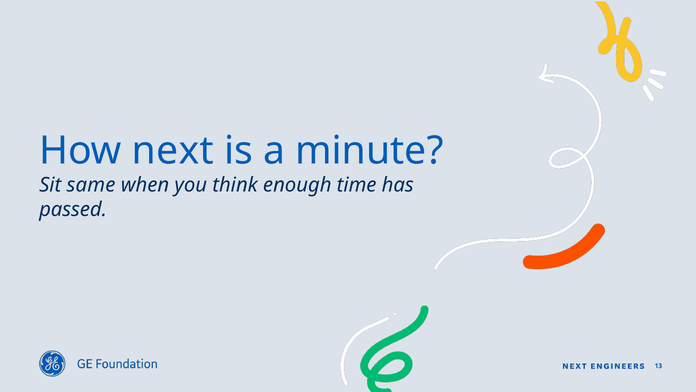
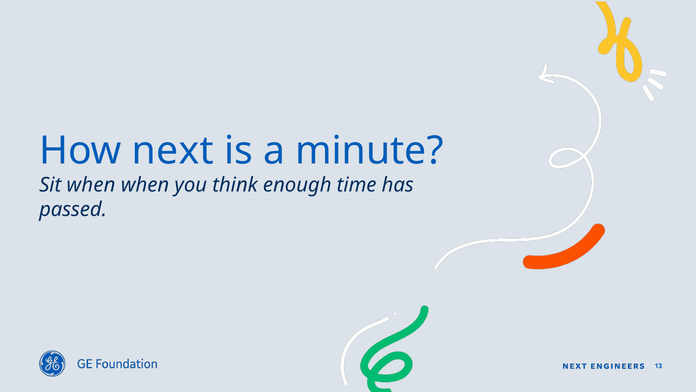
Sit same: same -> when
